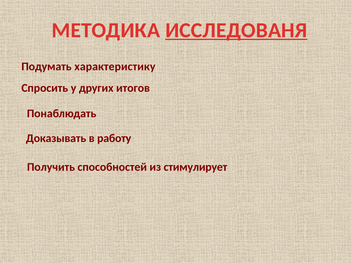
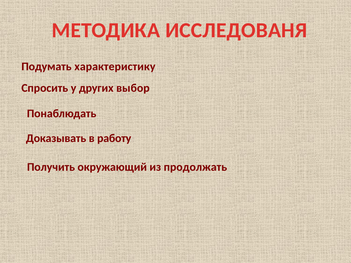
ИССЛЕДОВАНЯ underline: present -> none
итогов: итогов -> выбор
способностей: способностей -> окружающий
стимулирует: стимулирует -> продолжать
